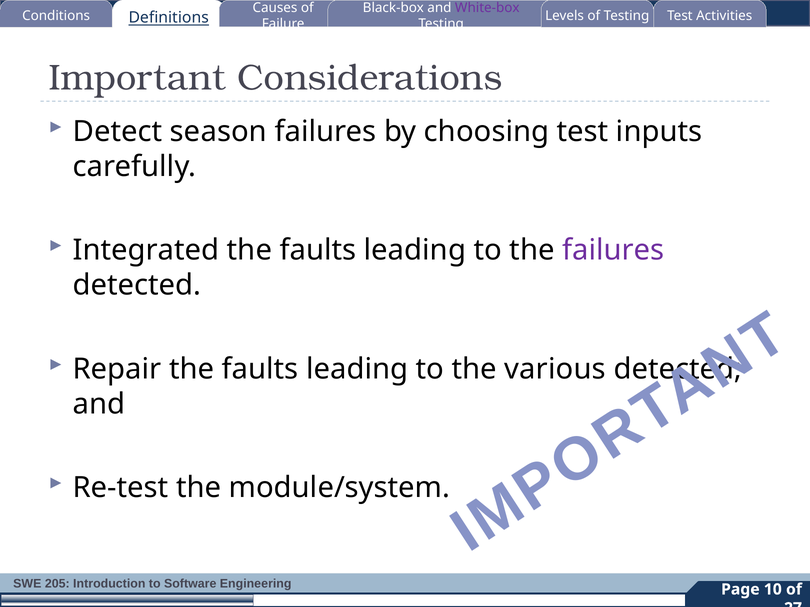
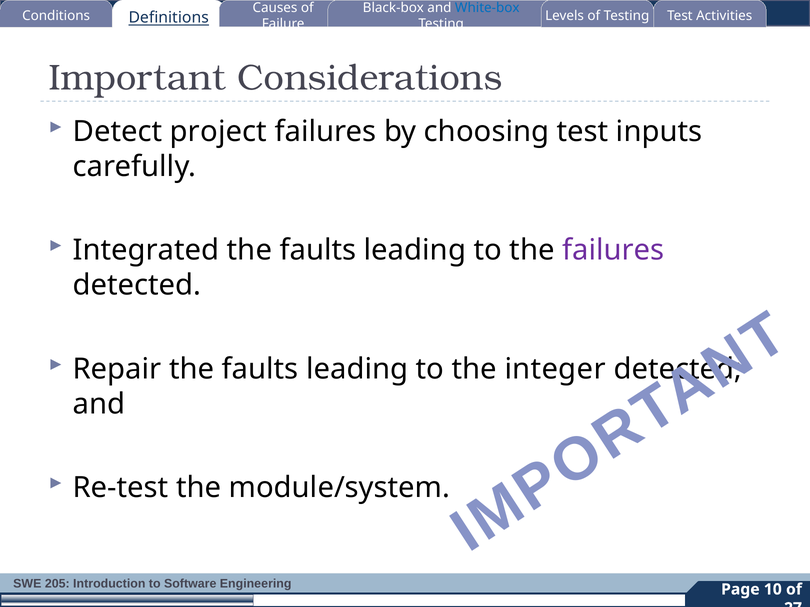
White-box colour: purple -> blue
season: season -> project
various: various -> integer
